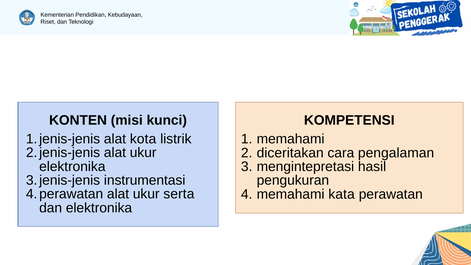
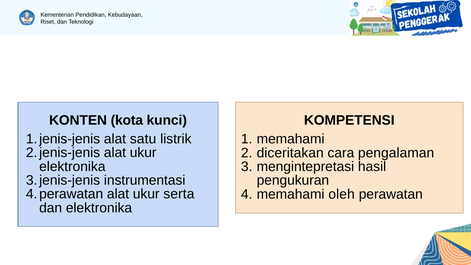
misi: misi -> kota
kota: kota -> satu
kata: kata -> oleh
